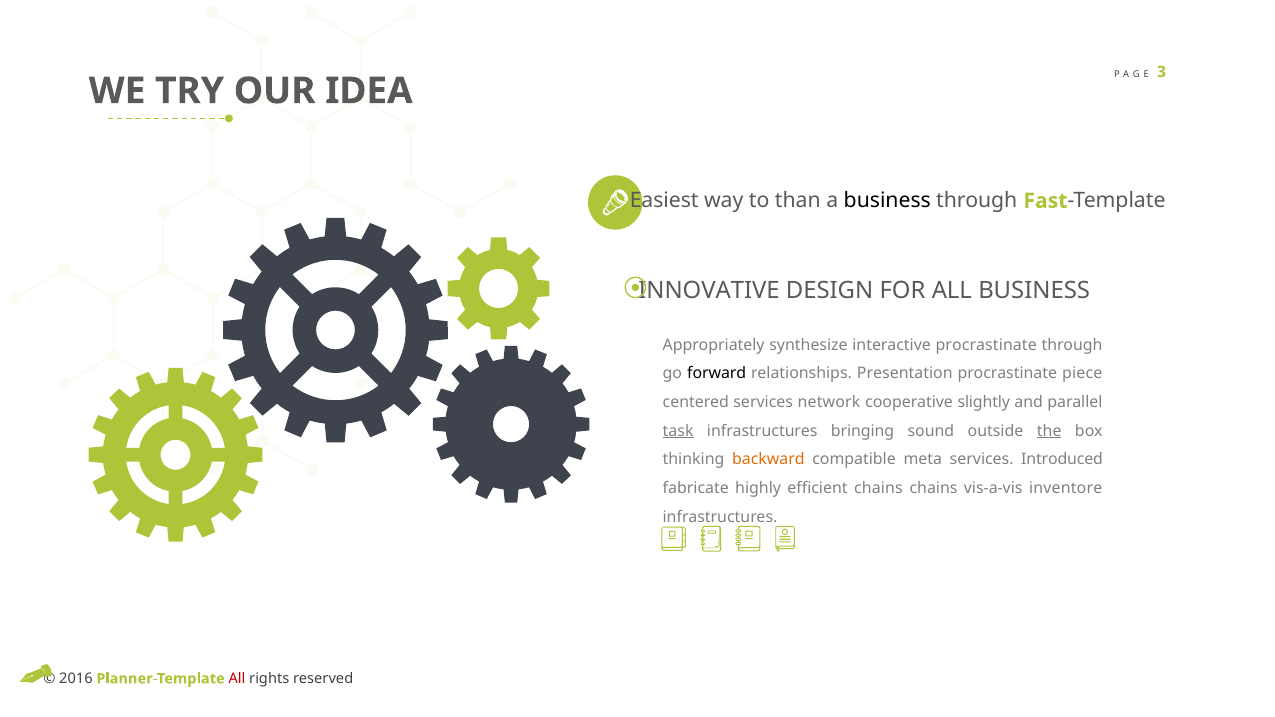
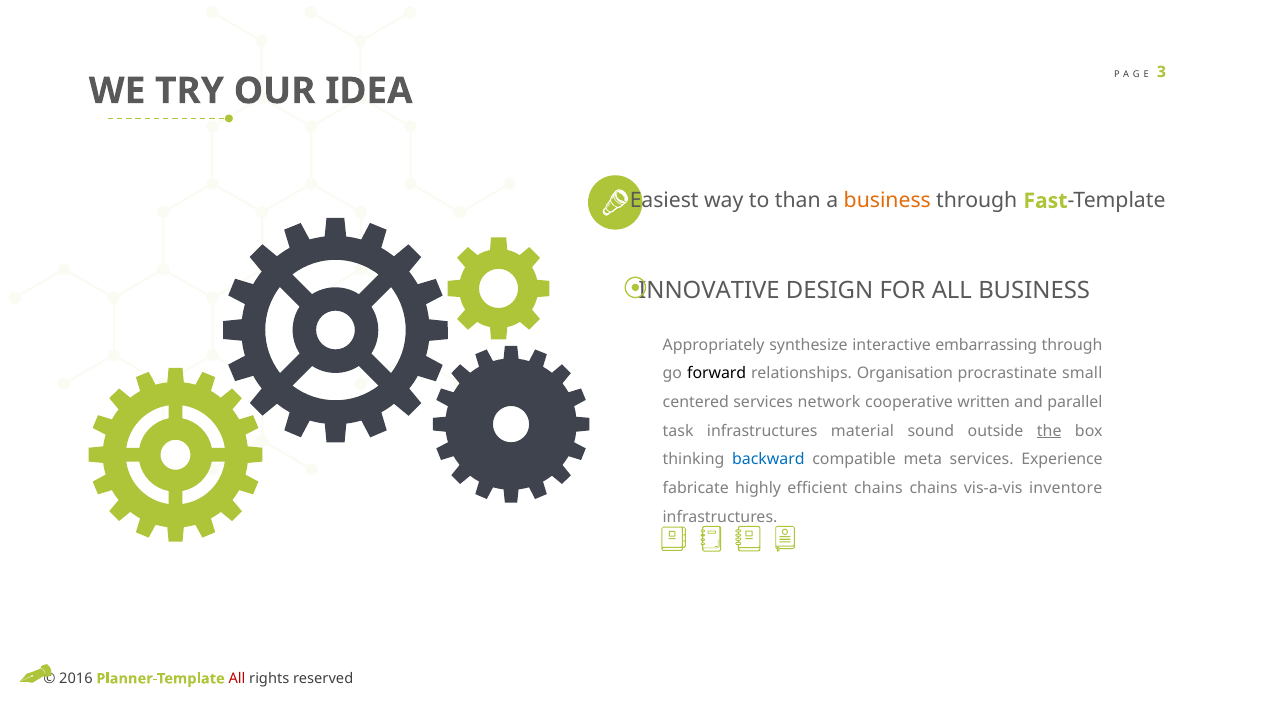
business at (887, 201) colour: black -> orange
interactive procrastinate: procrastinate -> embarrassing
Presentation: Presentation -> Organisation
piece: piece -> small
slightly: slightly -> written
task underline: present -> none
bringing: bringing -> material
backward colour: orange -> blue
Introduced: Introduced -> Experience
